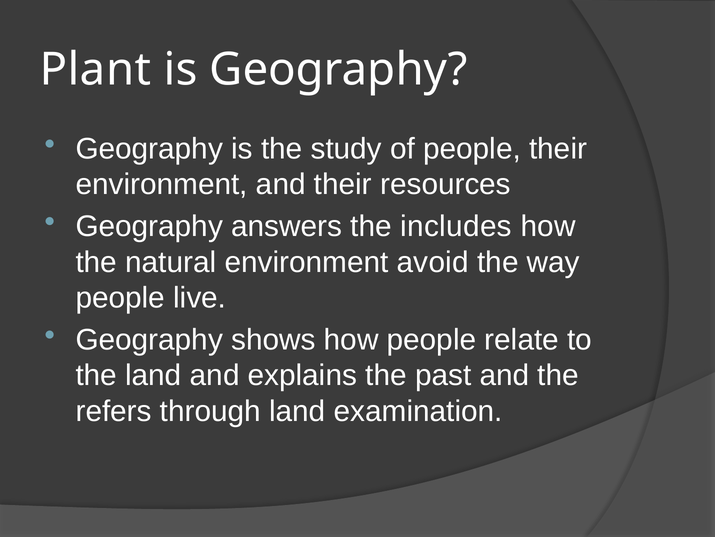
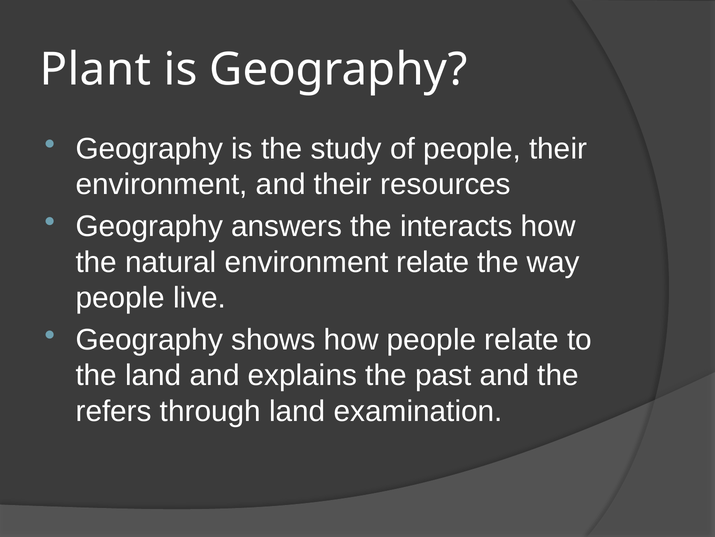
includes: includes -> interacts
environment avoid: avoid -> relate
